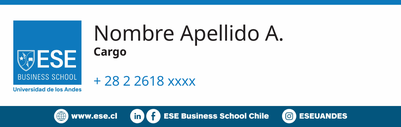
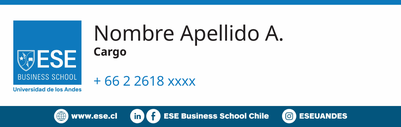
28: 28 -> 66
